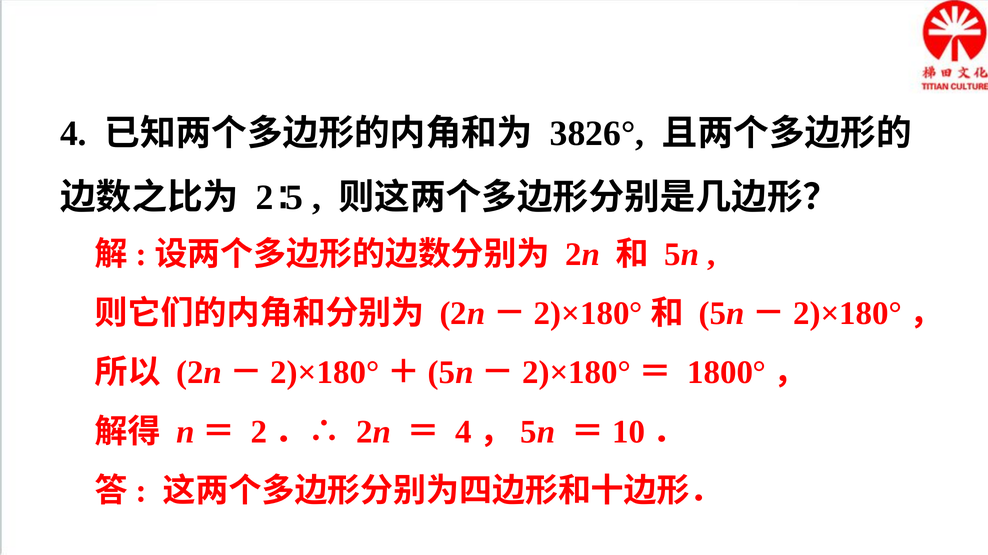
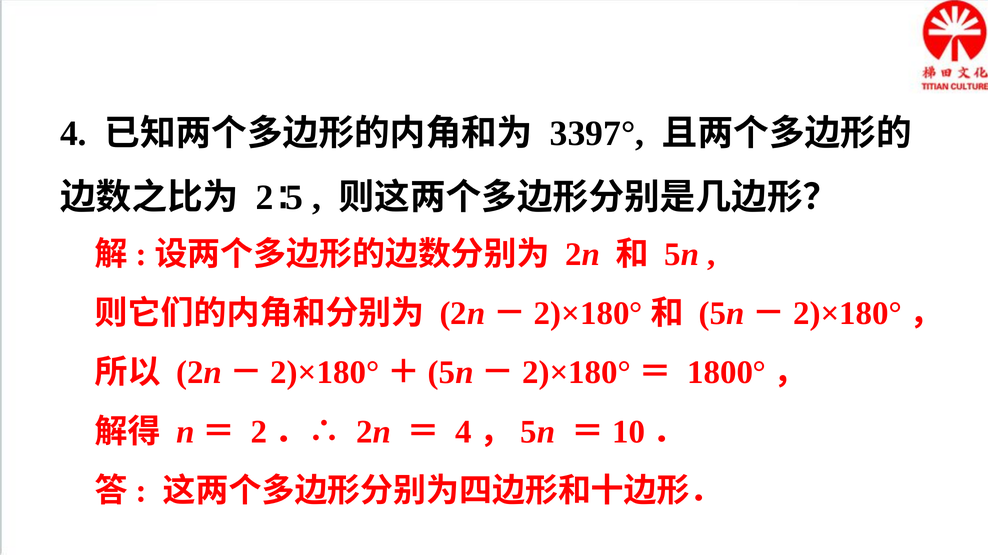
3826°: 3826° -> 3397°
